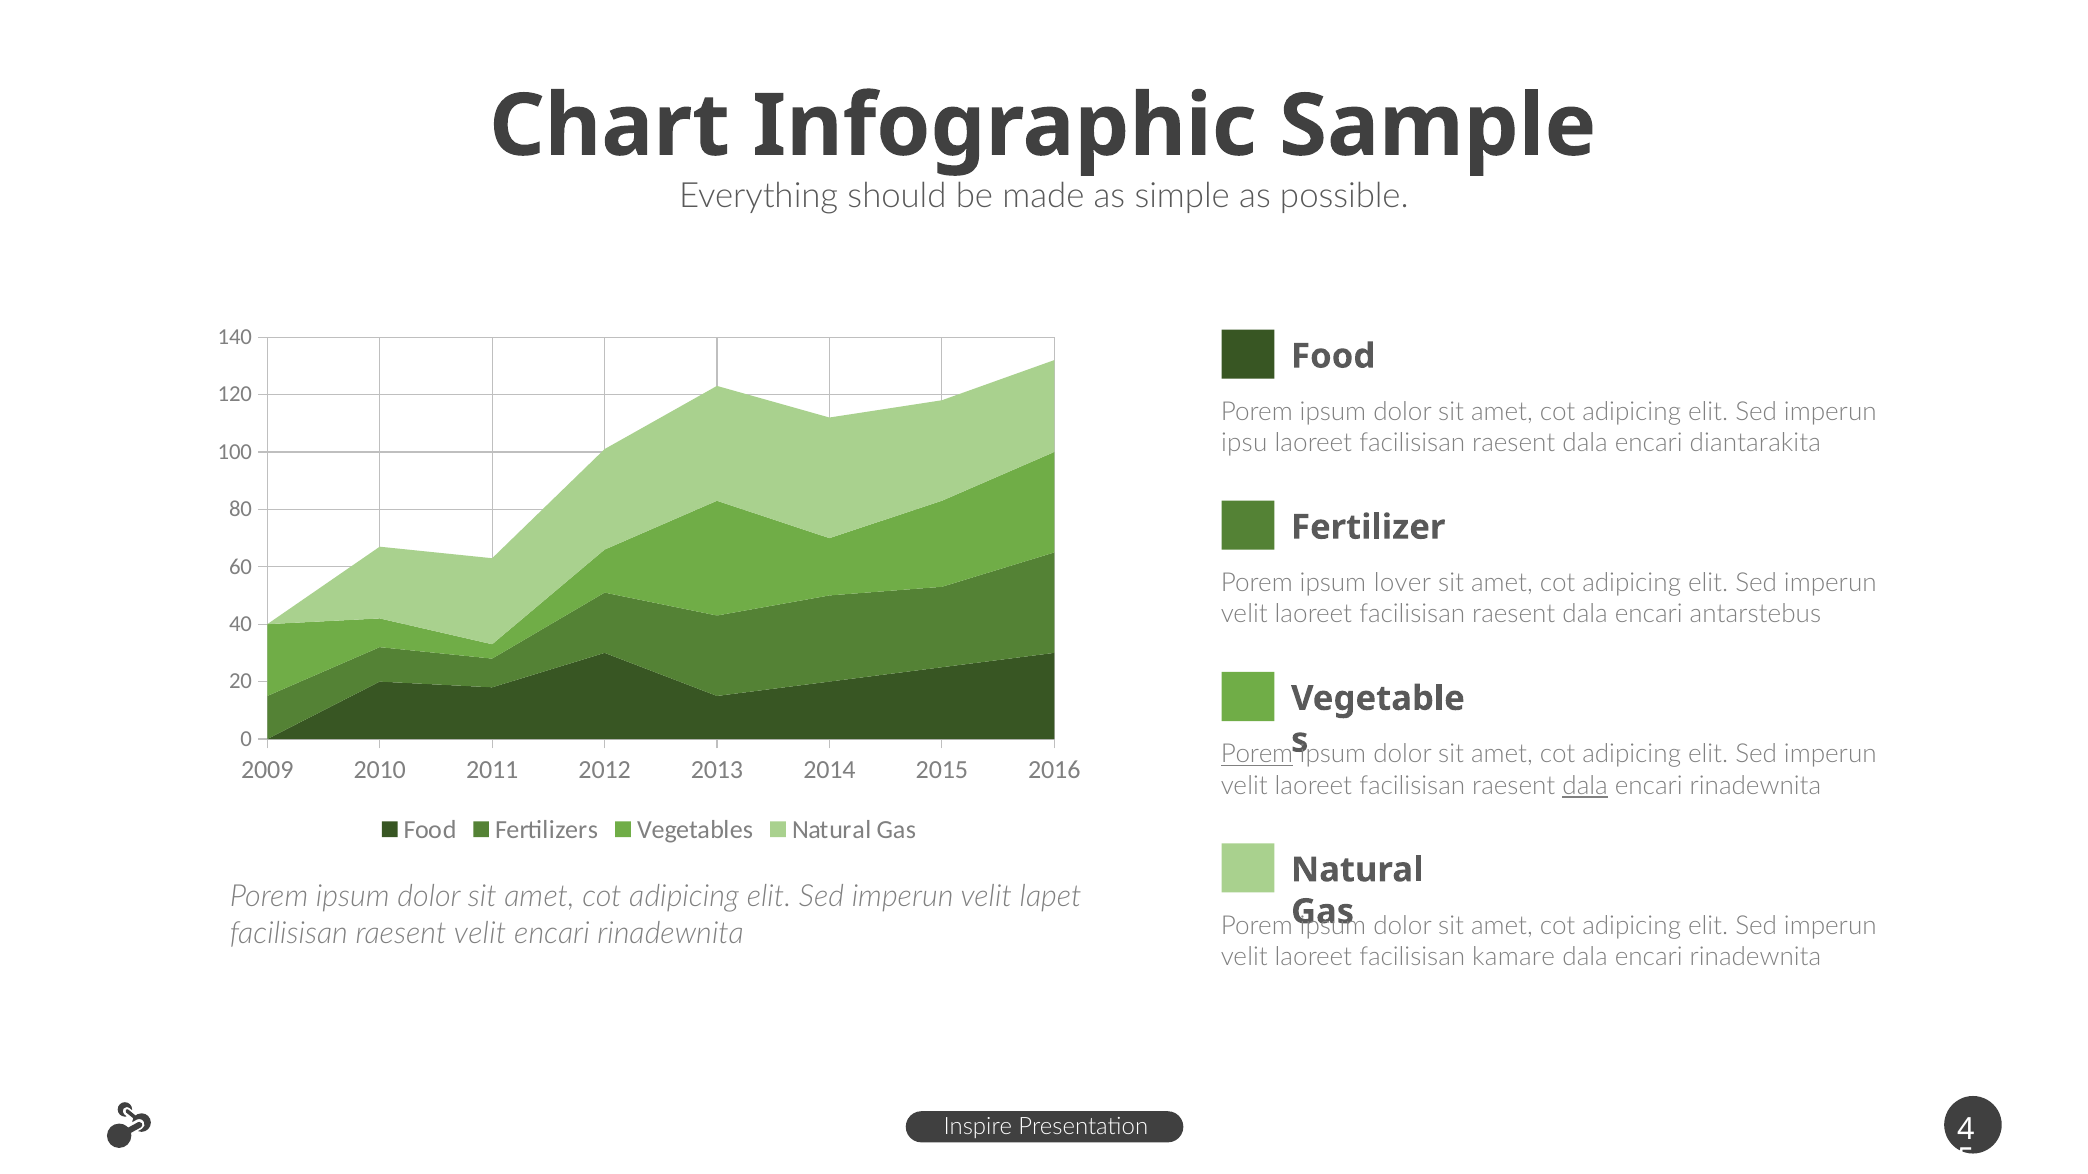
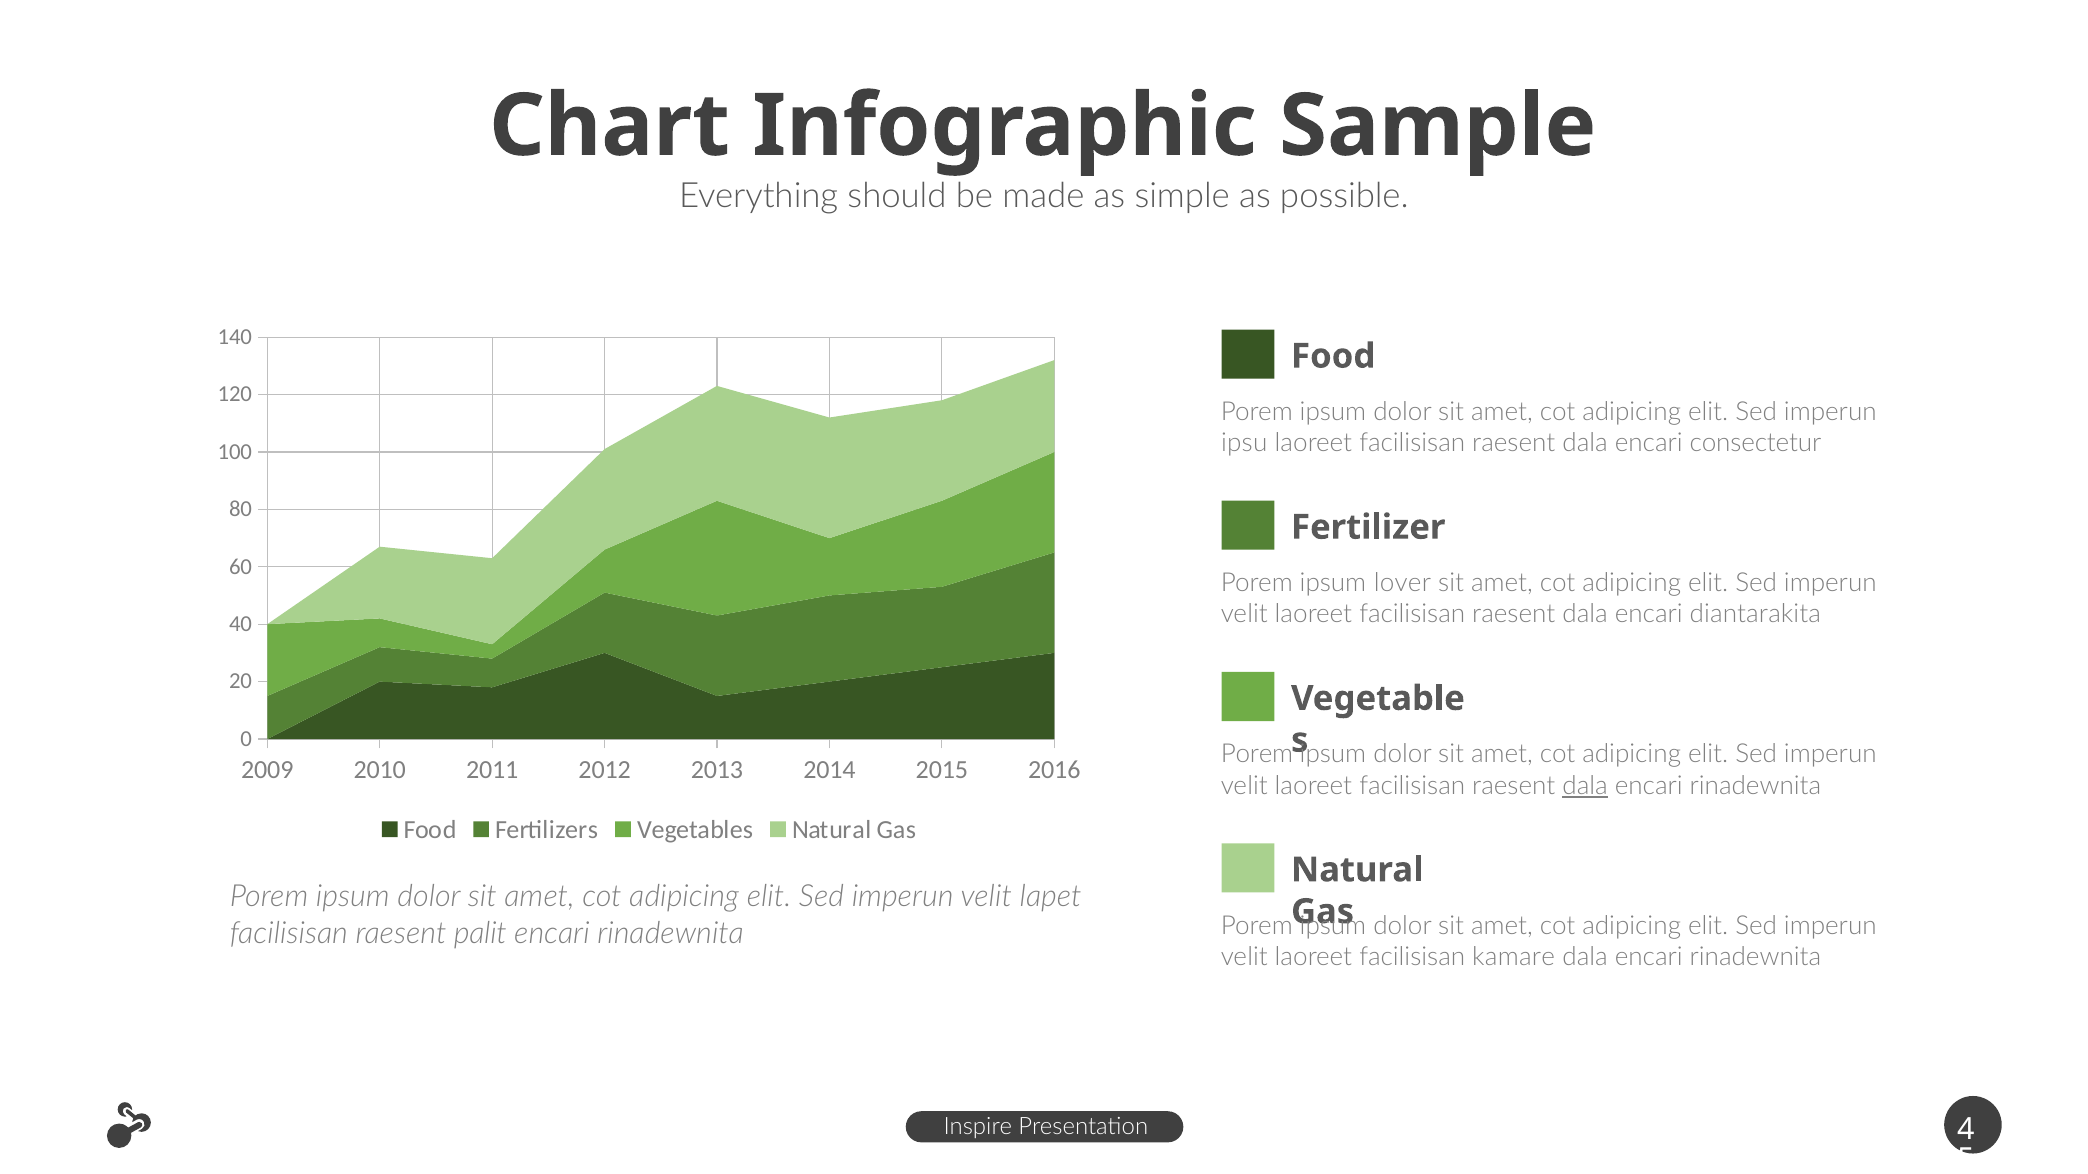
diantarakita: diantarakita -> consectetur
antarstebus: antarstebus -> diantarakita
Porem at (1257, 755) underline: present -> none
raesent velit: velit -> palit
